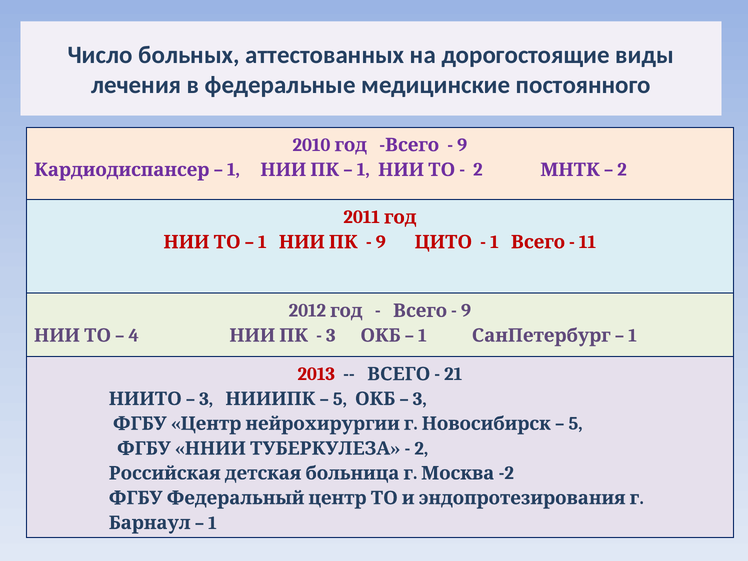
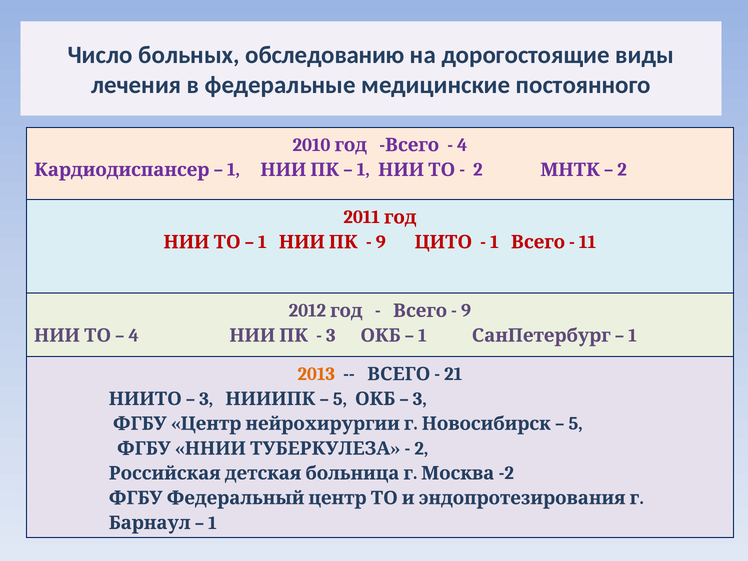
аттестованных: аттестованных -> обследованию
9 at (462, 145): 9 -> 4
2013 colour: red -> orange
